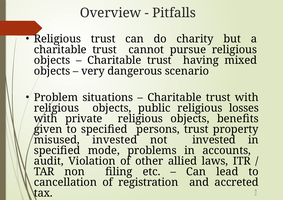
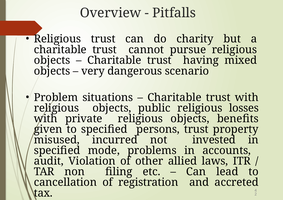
misused invested: invested -> incurred
